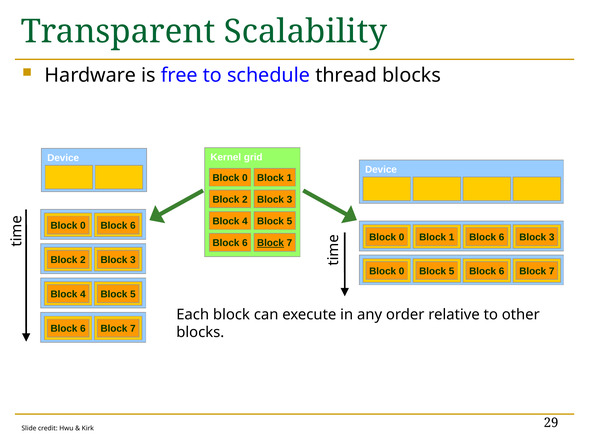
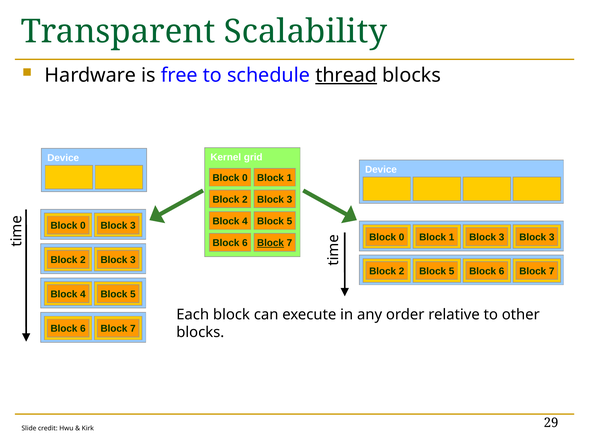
thread underline: none -> present
0 Block 6: 6 -> 3
1 Block 6: 6 -> 3
0 at (402, 271): 0 -> 2
